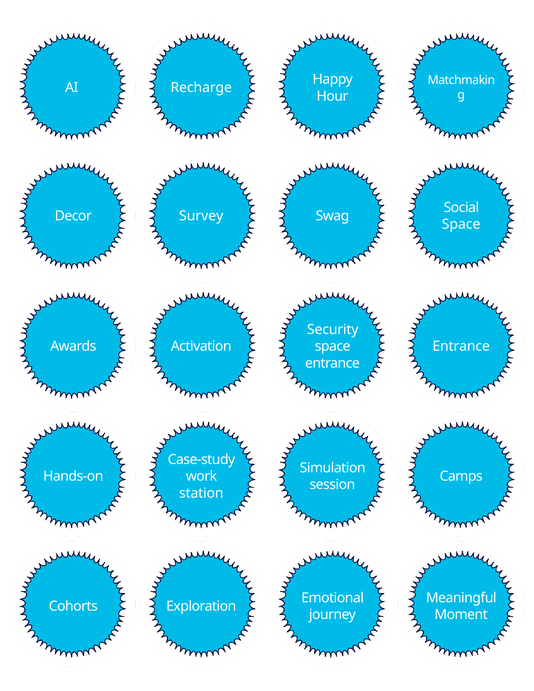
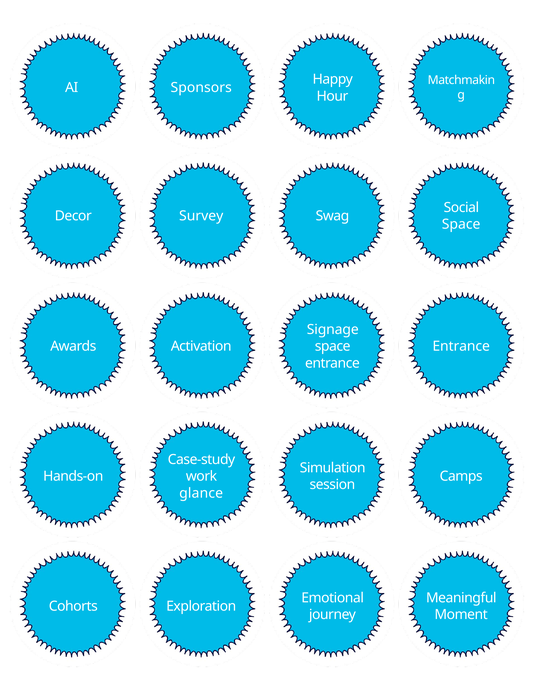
Recharge: Recharge -> Sponsors
Security: Security -> Signage
station: station -> glance
